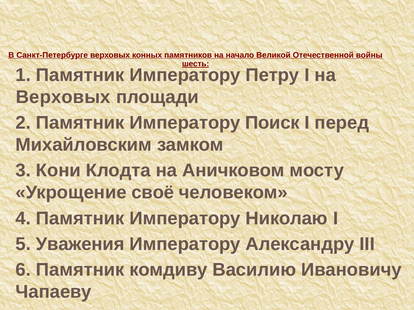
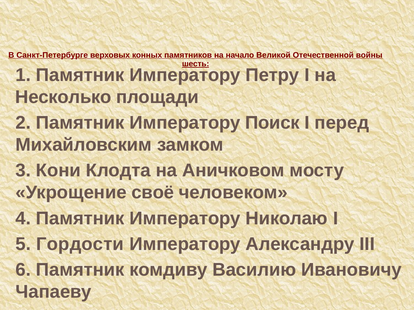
Верховых at (63, 97): Верховых -> Несколько
Уважения: Уважения -> Гордости
